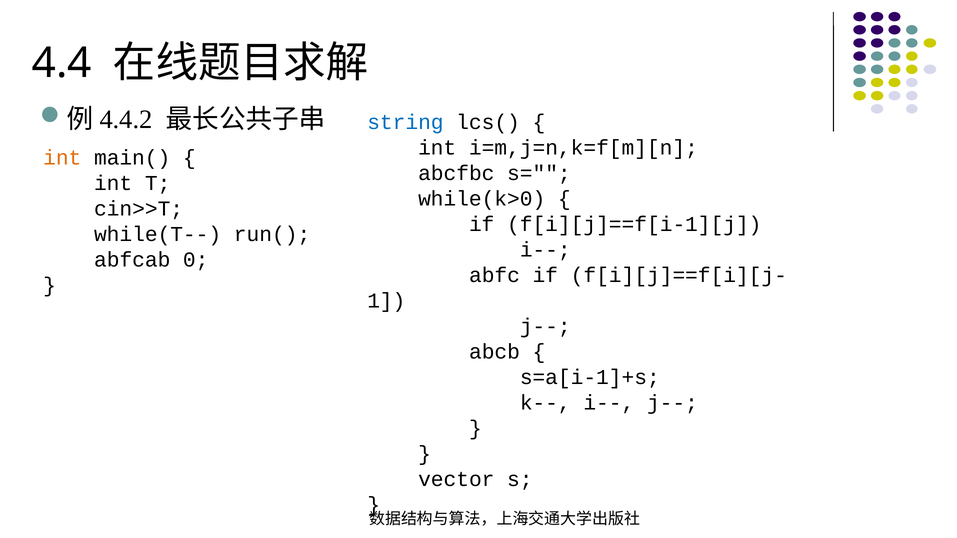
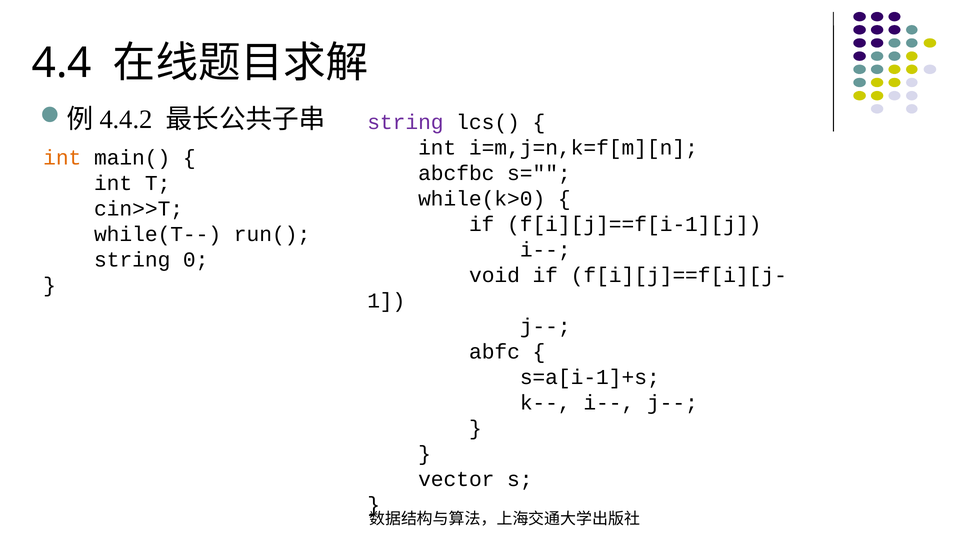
string at (405, 122) colour: blue -> purple
abfcab at (132, 260): abfcab -> string
abfc: abfc -> void
abcb: abcb -> abfc
